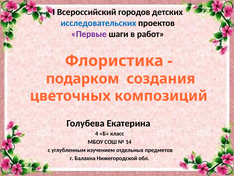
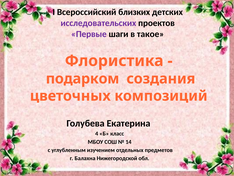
городов: городов -> близких
исследовательских colour: blue -> purple
работ: работ -> такое
